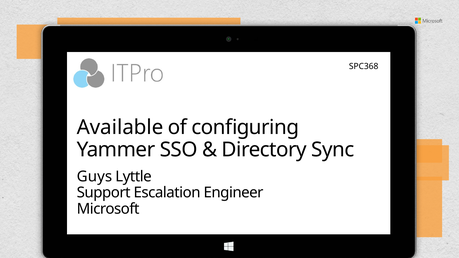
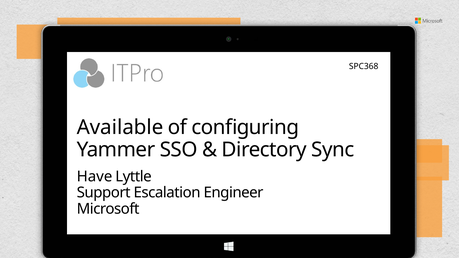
Guys: Guys -> Have
